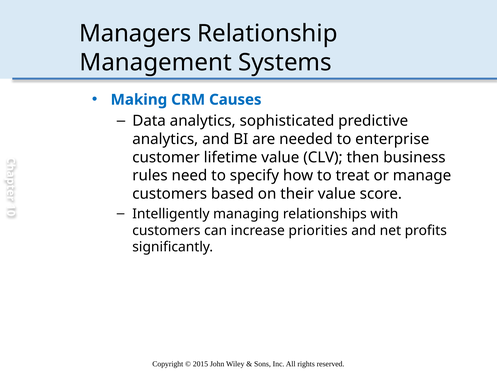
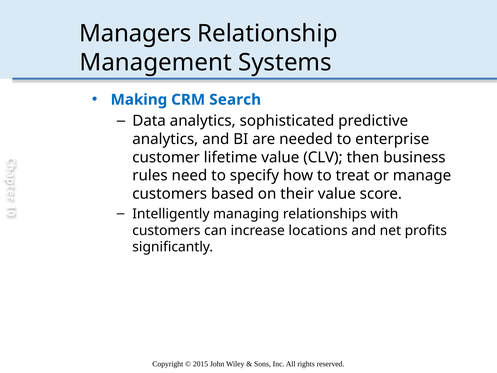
Causes: Causes -> Search
priorities: priorities -> locations
